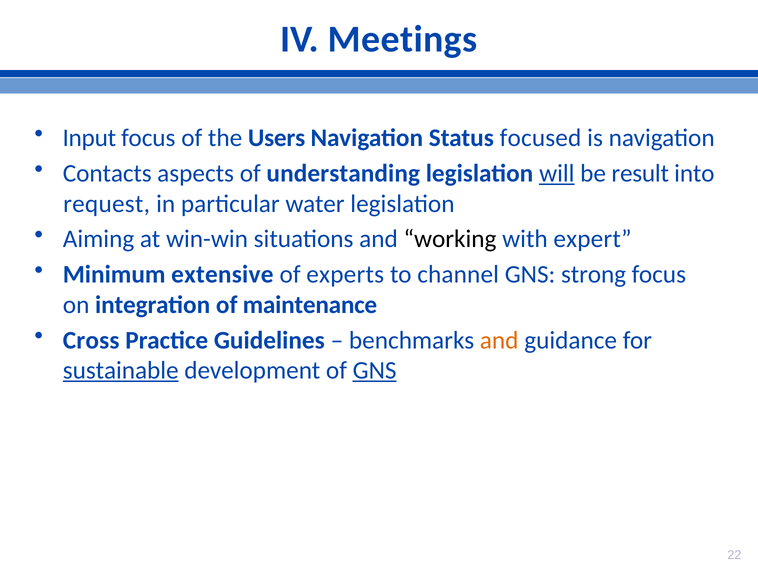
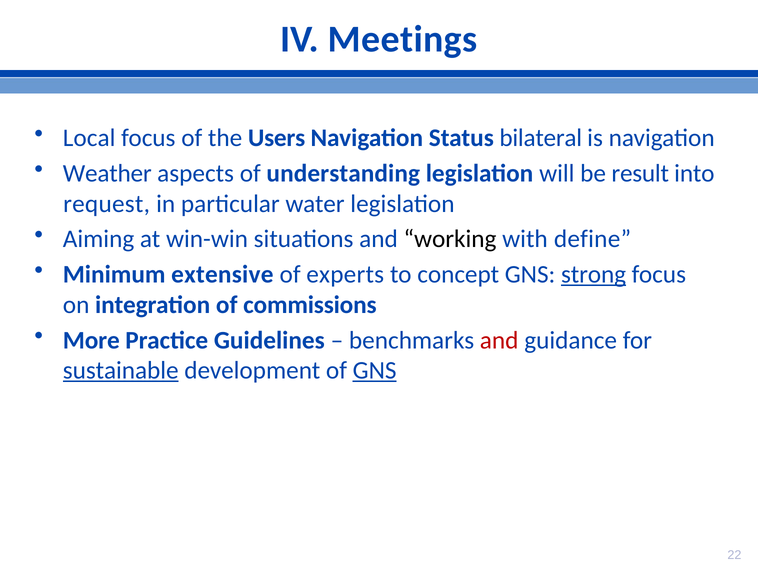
Input: Input -> Local
focused: focused -> bilateral
Contacts: Contacts -> Weather
will underline: present -> none
expert: expert -> define
channel: channel -> concept
strong underline: none -> present
maintenance: maintenance -> commissions
Cross: Cross -> More
and at (499, 340) colour: orange -> red
